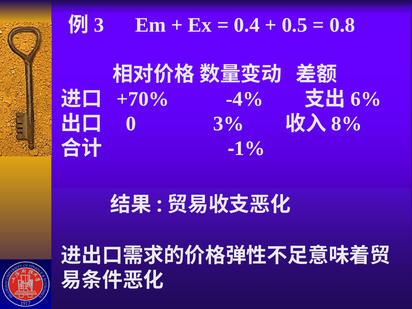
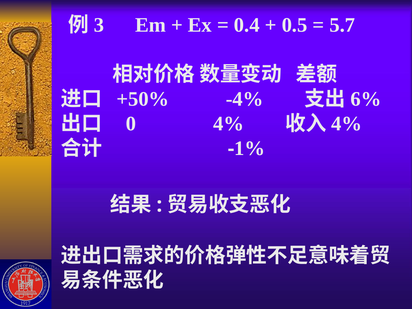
0.8: 0.8 -> 5.7
+70%: +70% -> +50%
0 3%: 3% -> 4%
8% at (347, 124): 8% -> 4%
